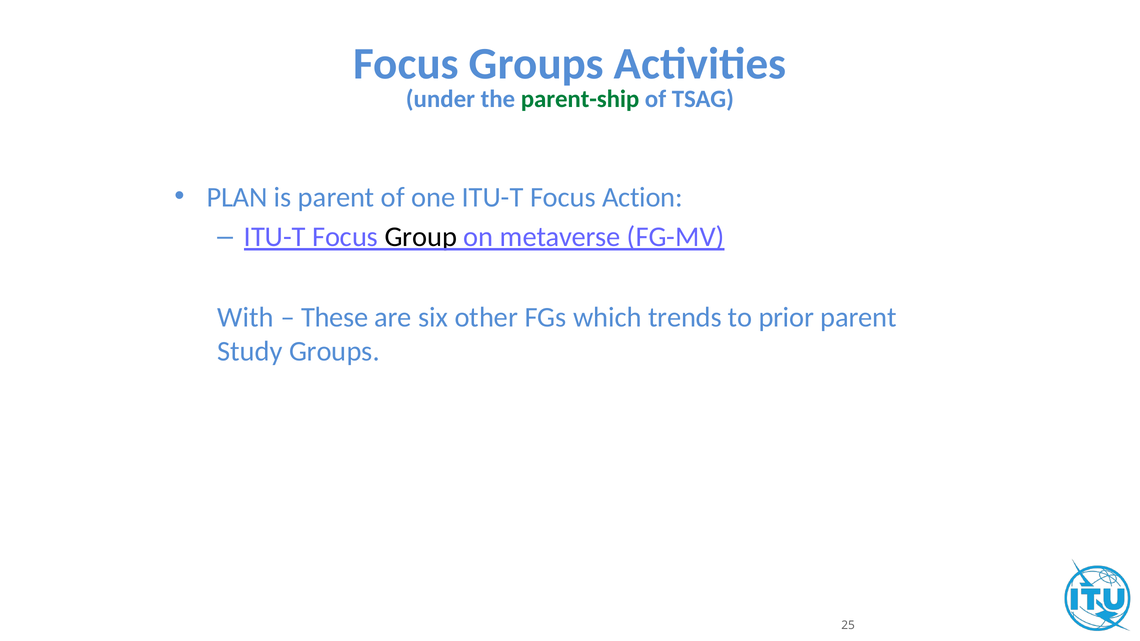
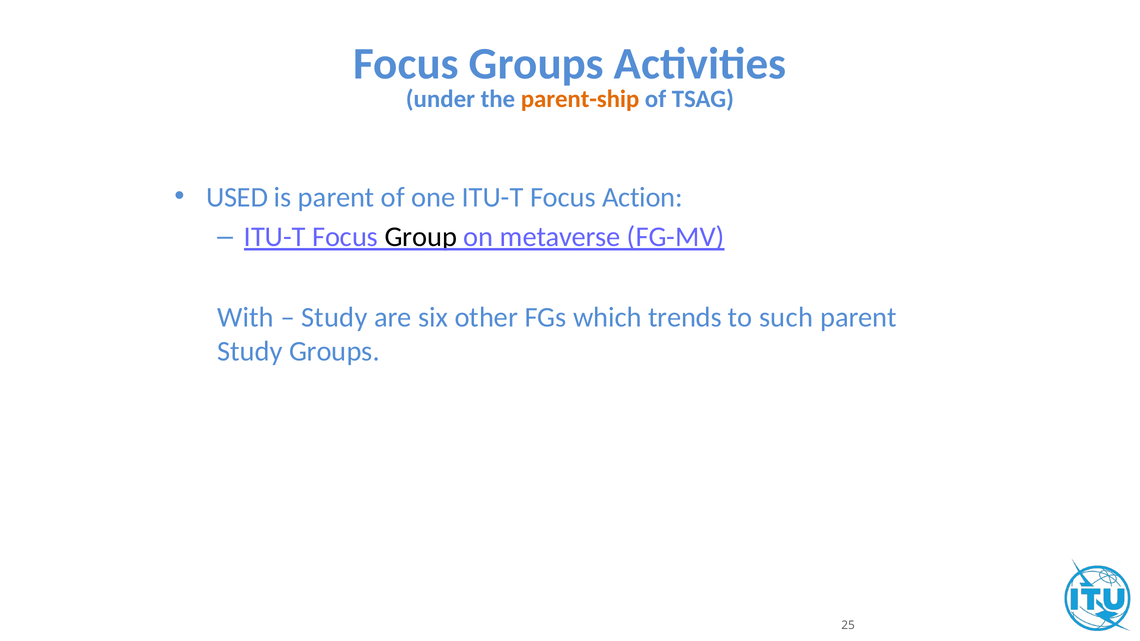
parent-ship colour: green -> orange
PLAN: PLAN -> USED
These at (335, 317): These -> Study
prior: prior -> such
